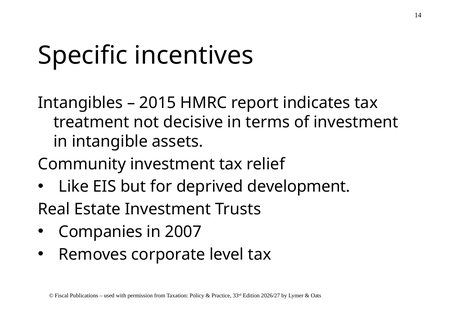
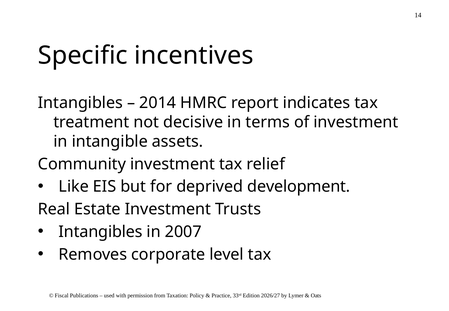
2015: 2015 -> 2014
Companies at (101, 232): Companies -> Intangibles
